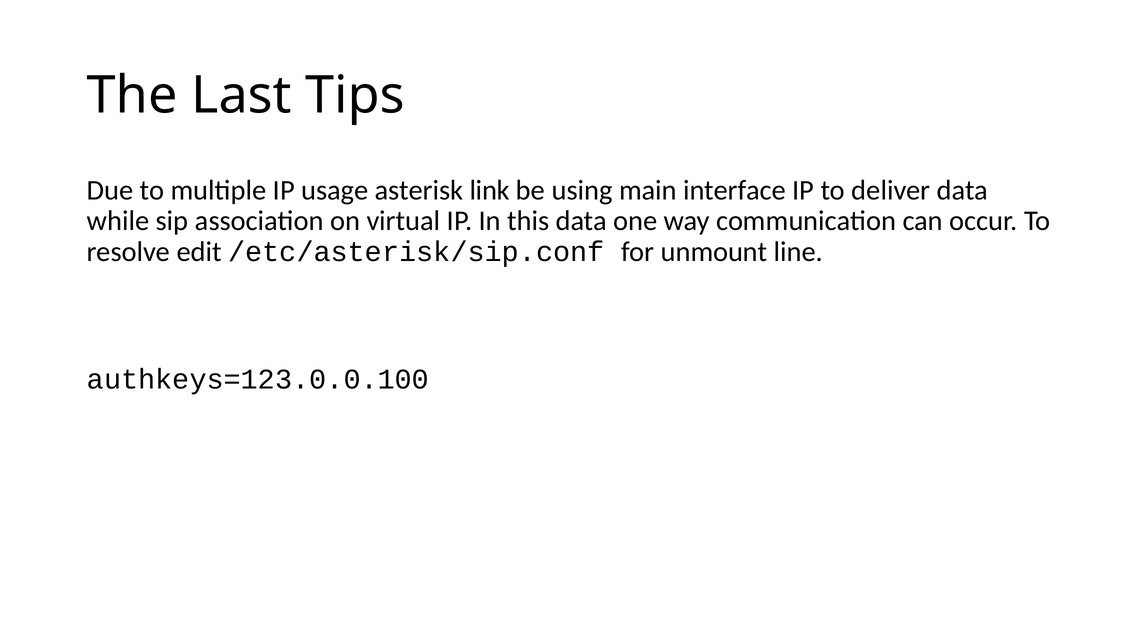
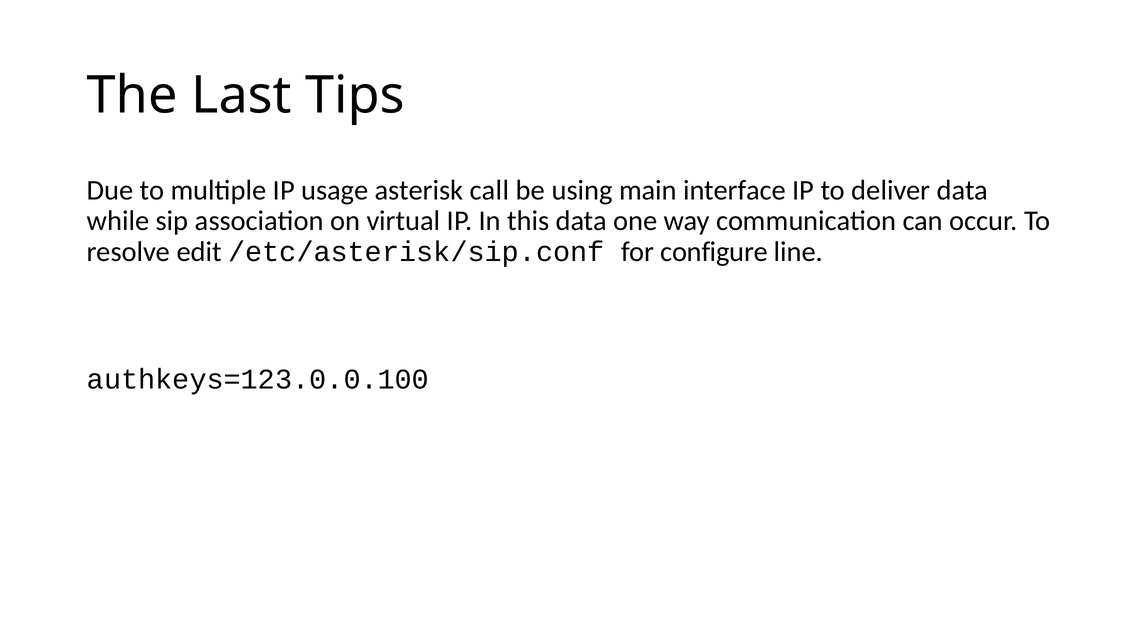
link: link -> call
unmount: unmount -> configure
